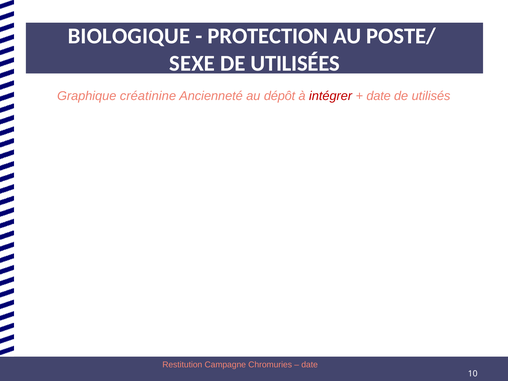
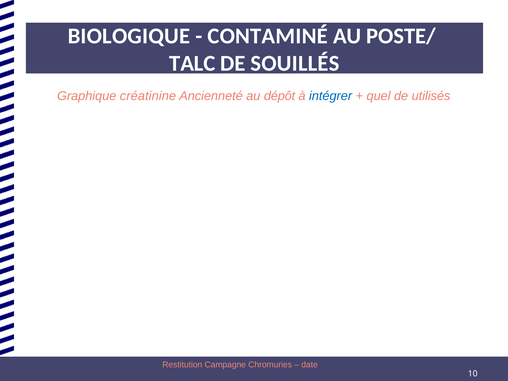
PROTECTION: PROTECTION -> CONTAMINÉ
SEXE: SEXE -> TALC
UTILISÉES: UTILISÉES -> SOUILLÉS
intégrer colour: red -> blue
date at (379, 96): date -> quel
